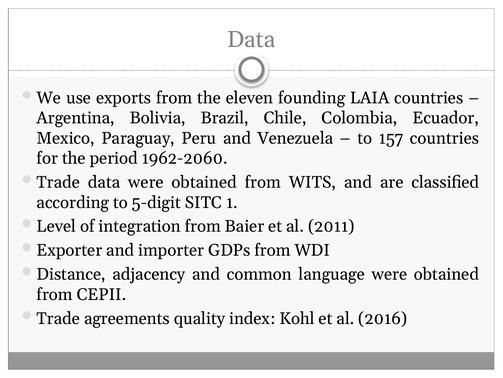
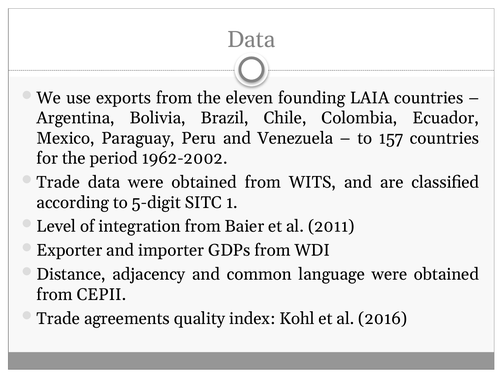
1962-2060: 1962-2060 -> 1962-2002
